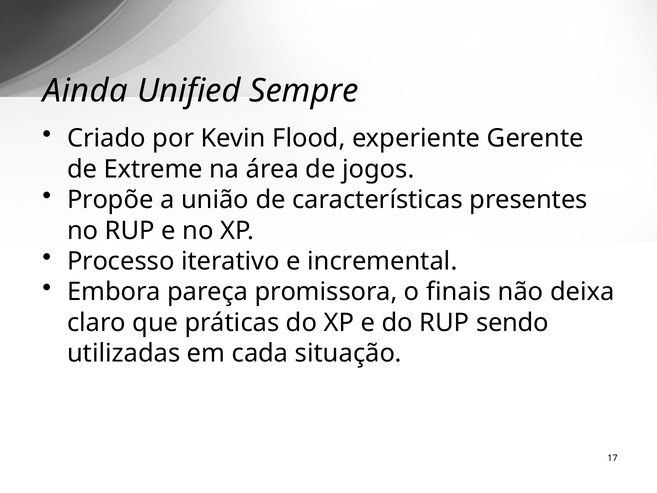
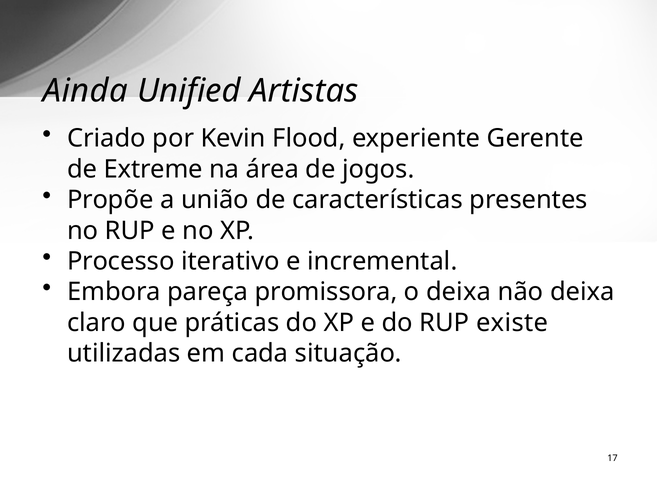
Sempre: Sempre -> Artistas
o finais: finais -> deixa
sendo: sendo -> existe
